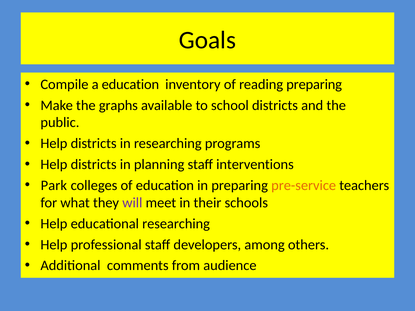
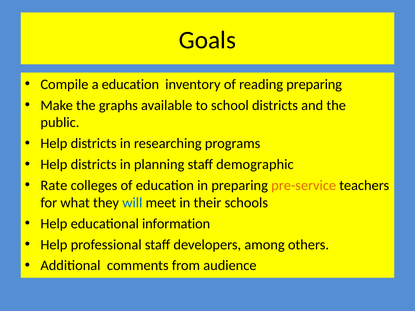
interventions: interventions -> demographic
Park: Park -> Rate
will colour: purple -> blue
educational researching: researching -> information
